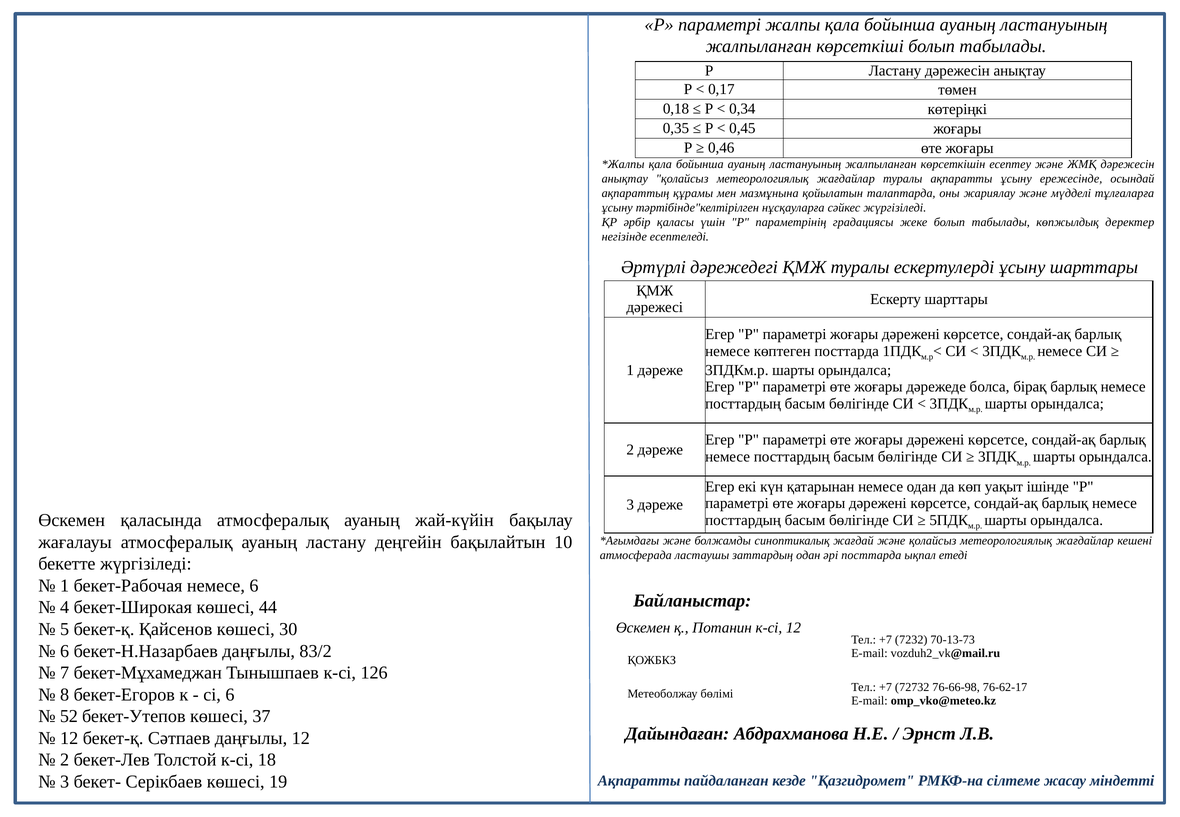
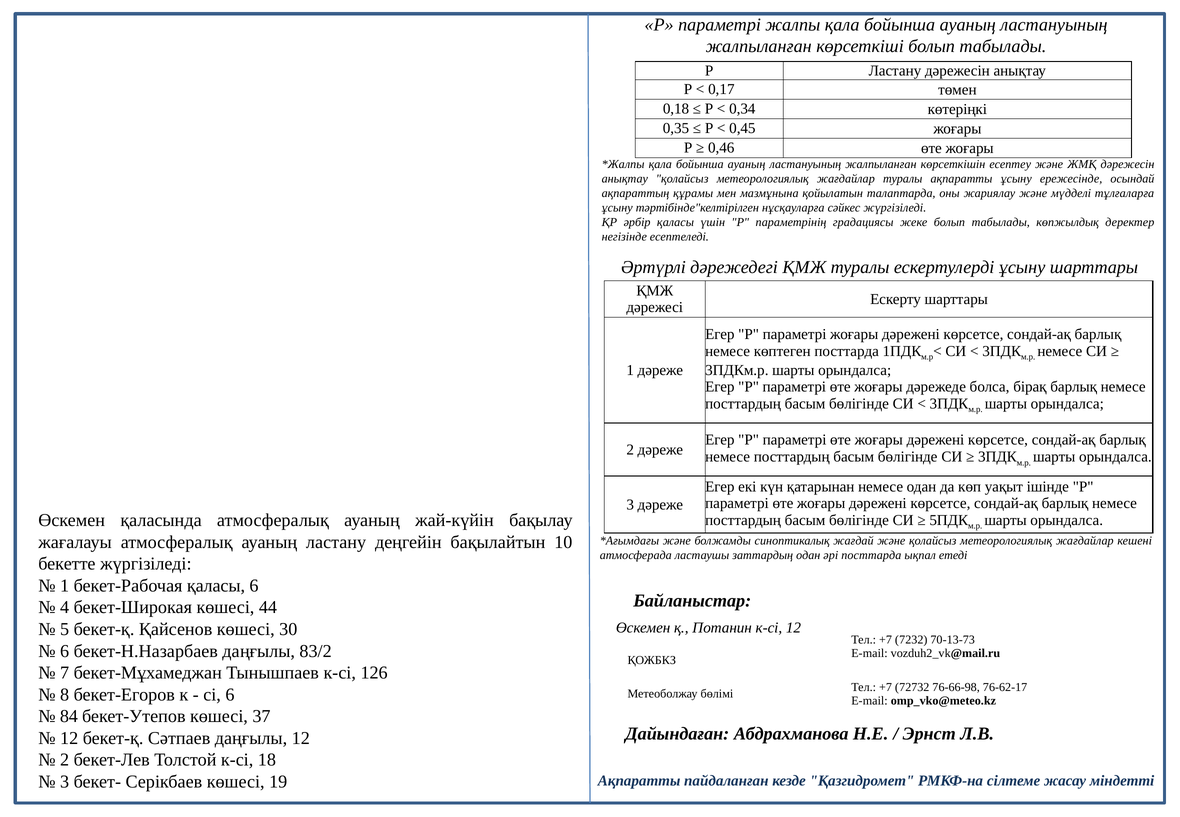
бекет-Рабочая немесе: немесе -> қаласы
52: 52 -> 84
